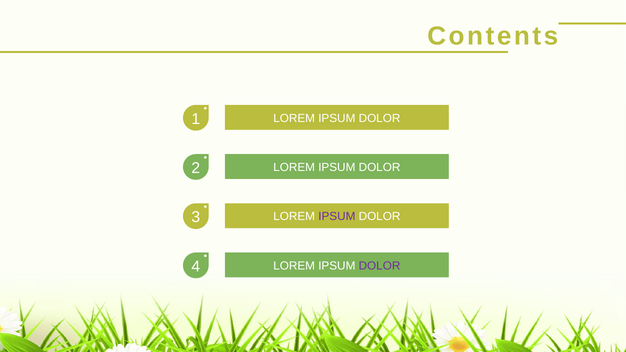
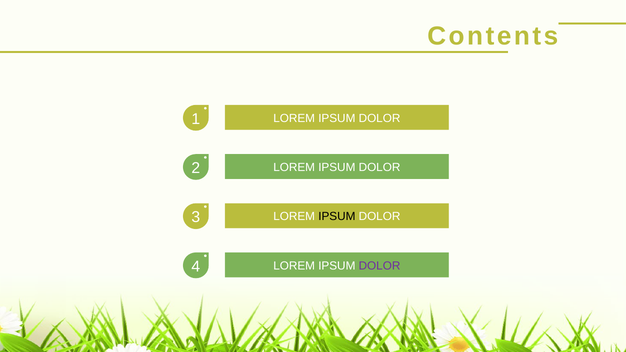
IPSUM at (337, 217) colour: purple -> black
